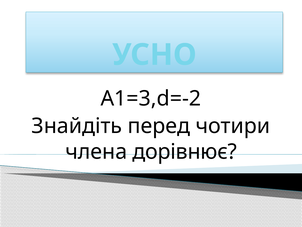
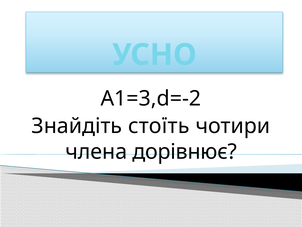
перед: перед -> стоїть
